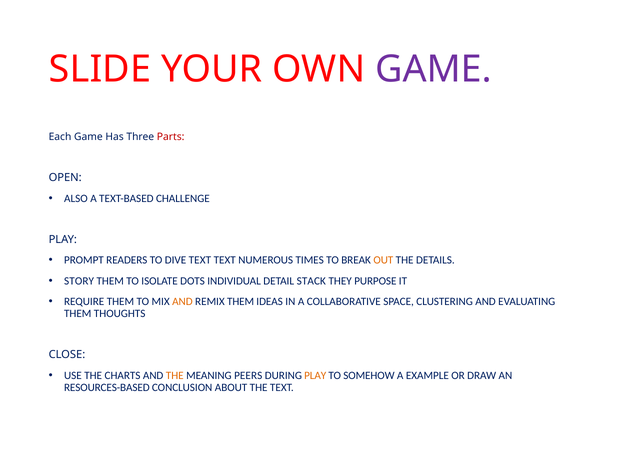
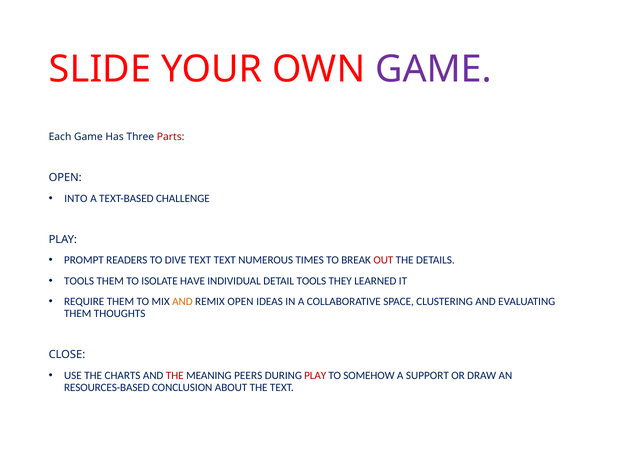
ALSO: ALSO -> INTO
OUT colour: orange -> red
STORY at (79, 281): STORY -> TOOLS
DOTS: DOTS -> HAVE
DETAIL STACK: STACK -> TOOLS
PURPOSE: PURPOSE -> LEARNED
REMIX THEM: THEM -> OPEN
THE at (175, 376) colour: orange -> red
PLAY at (315, 376) colour: orange -> red
EXAMPLE: EXAMPLE -> SUPPORT
